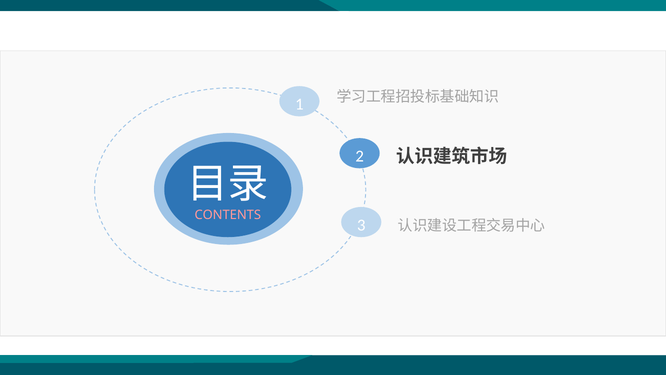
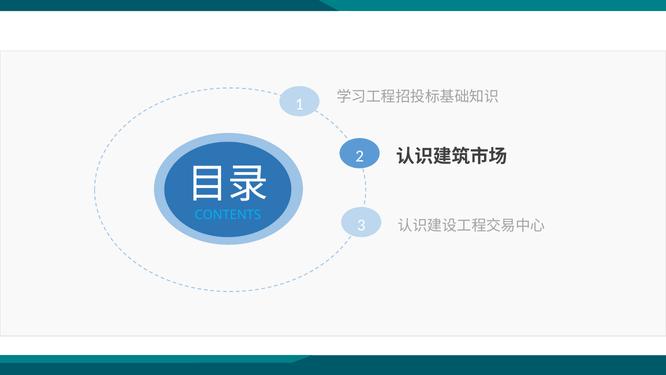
CONTENTS colour: pink -> light blue
